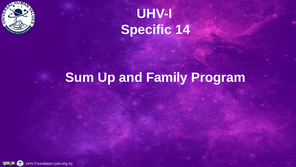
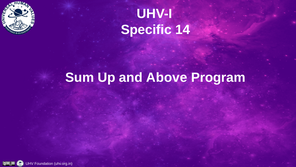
Family: Family -> Above
